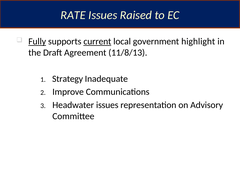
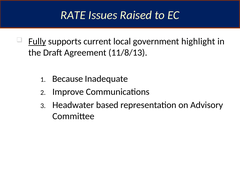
current underline: present -> none
Strategy: Strategy -> Because
Headwater issues: issues -> based
